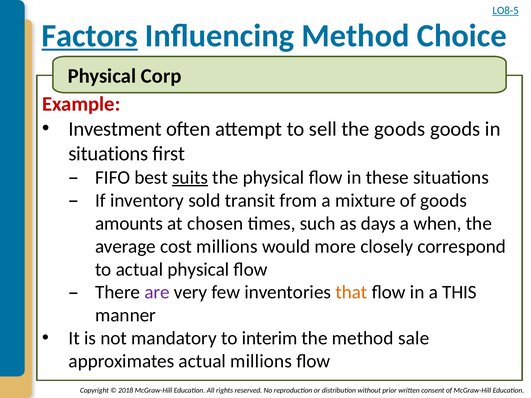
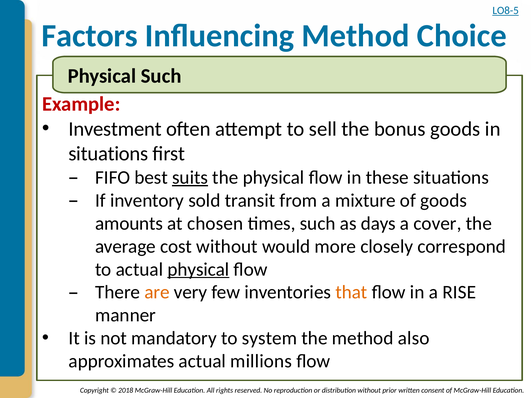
Factors underline: present -> none
Physical Corp: Corp -> Such
the goods: goods -> bonus
when: when -> cover
cost millions: millions -> without
physical at (198, 270) underline: none -> present
are colour: purple -> orange
THIS: THIS -> RISE
interim: interim -> system
sale: sale -> also
